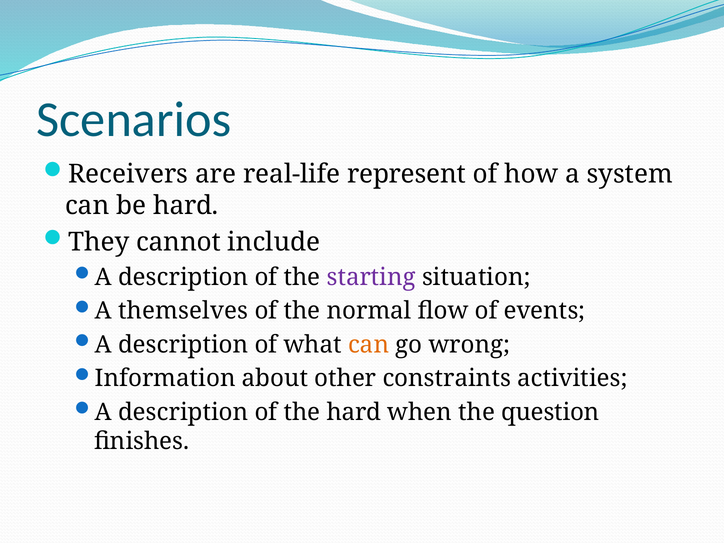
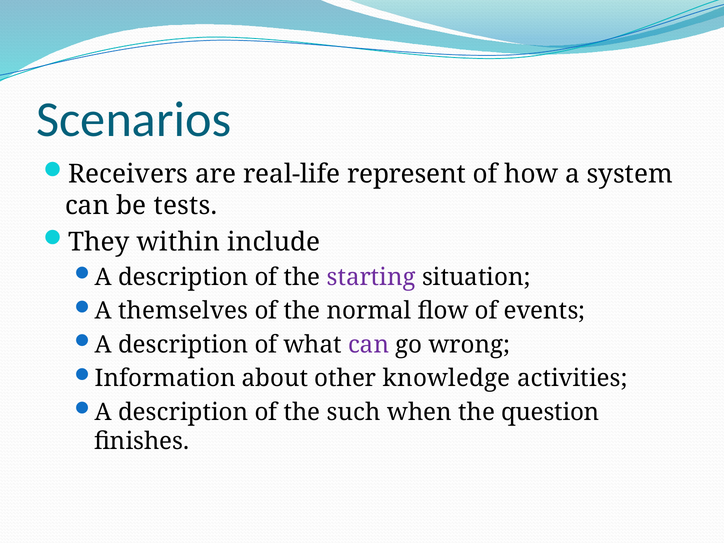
be hard: hard -> tests
cannot: cannot -> within
can at (369, 345) colour: orange -> purple
constraints: constraints -> knowledge
the hard: hard -> such
